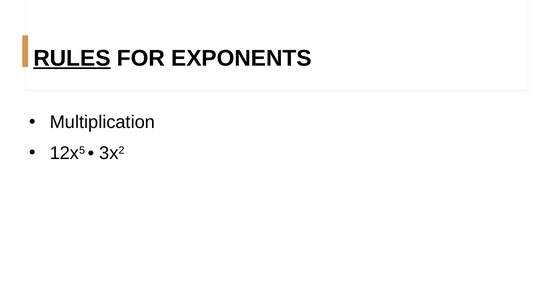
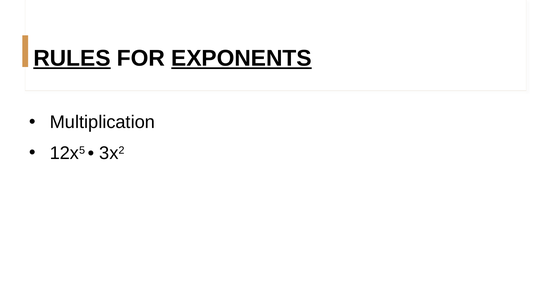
EXPONENTS underline: none -> present
